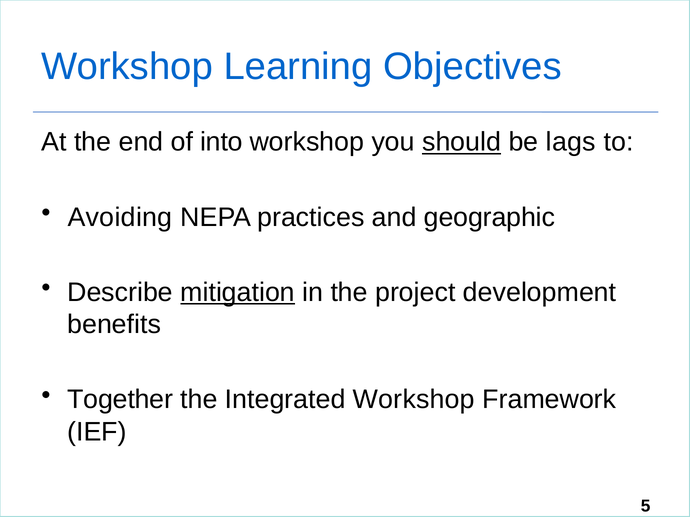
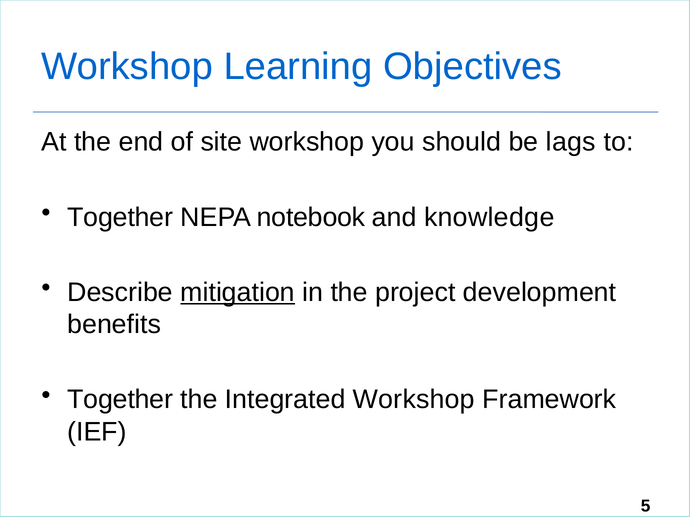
into: into -> site
should underline: present -> none
Avoiding at (120, 217): Avoiding -> Together
practices: practices -> notebook
geographic: geographic -> knowledge
